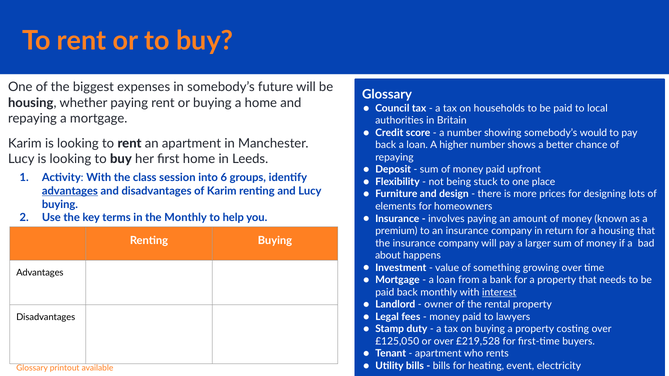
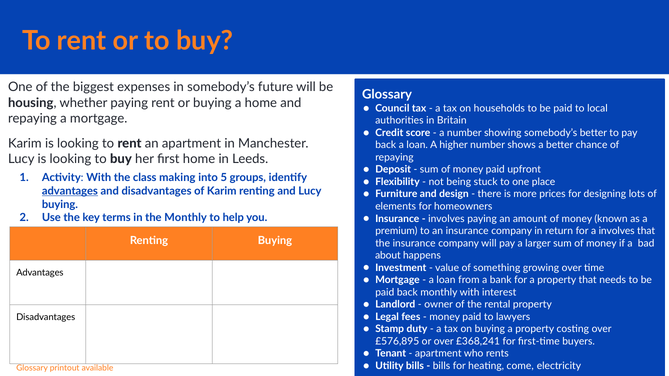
somebody’s would: would -> better
session: session -> making
6: 6 -> 5
a housing: housing -> involves
interest underline: present -> none
£125,050: £125,050 -> £576,895
£219,528: £219,528 -> £368,241
event: event -> come
